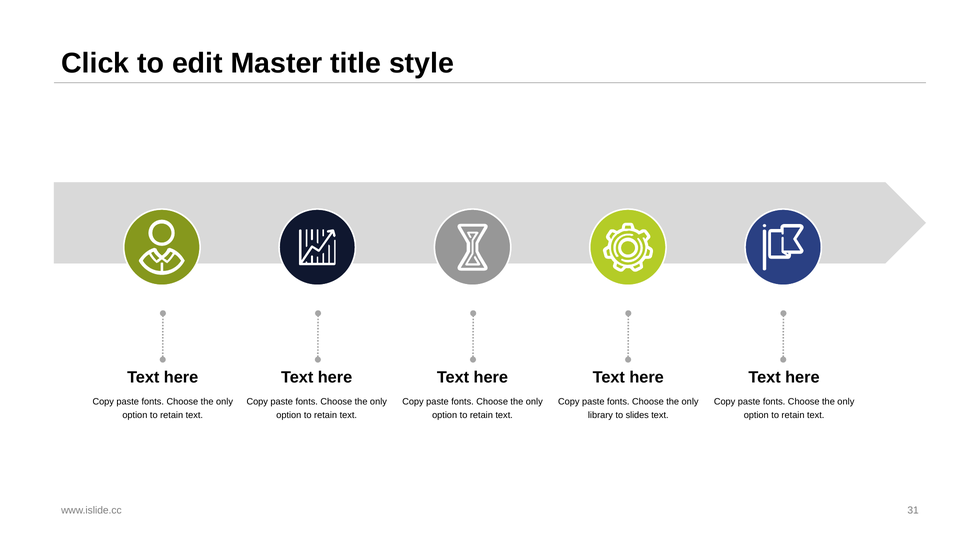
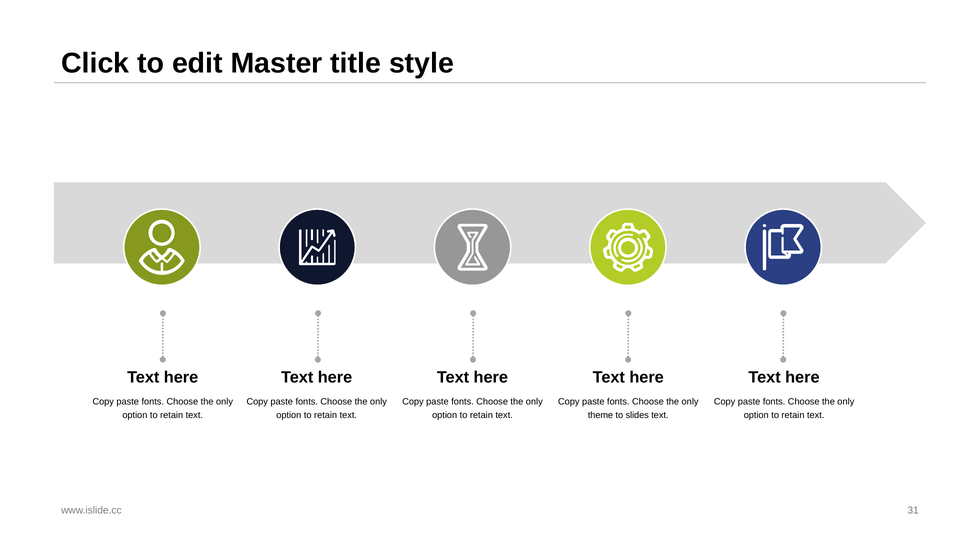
library: library -> theme
